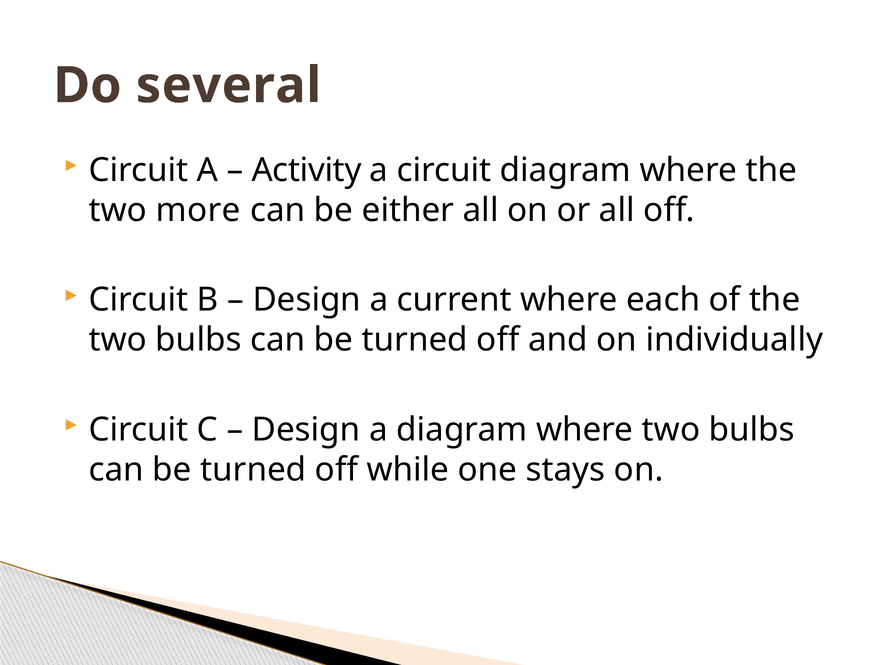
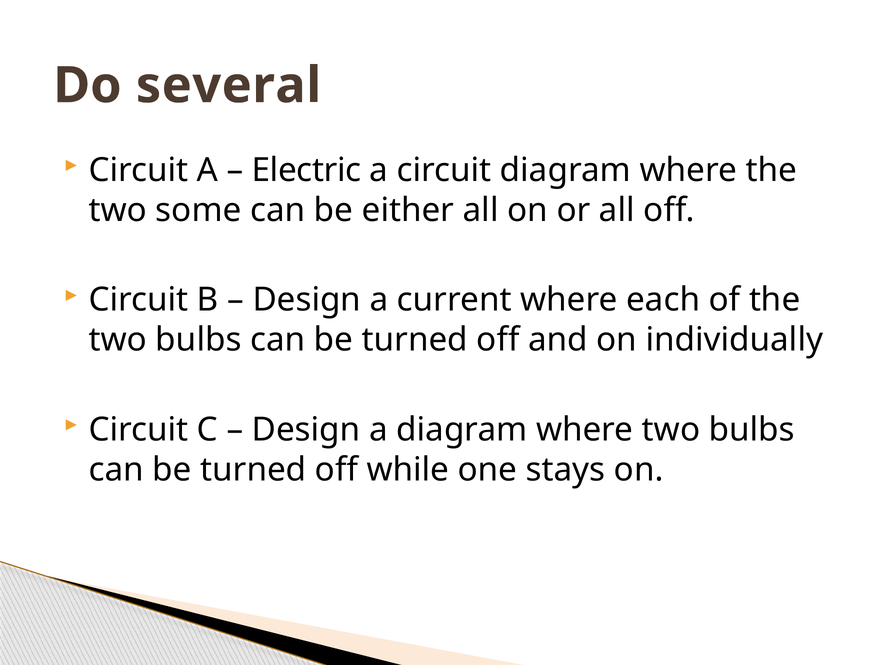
Activity: Activity -> Electric
more: more -> some
